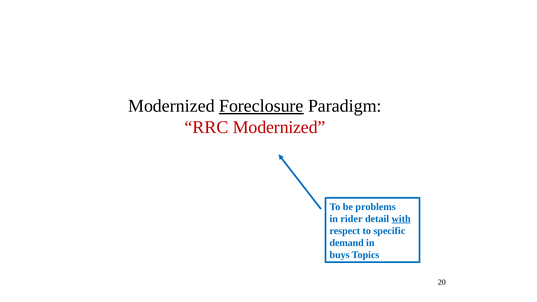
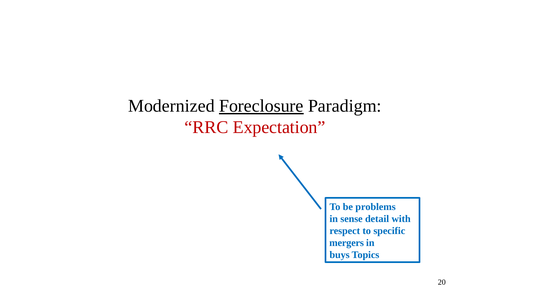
RRC Modernized: Modernized -> Expectation
rider: rider -> sense
with underline: present -> none
demand: demand -> mergers
